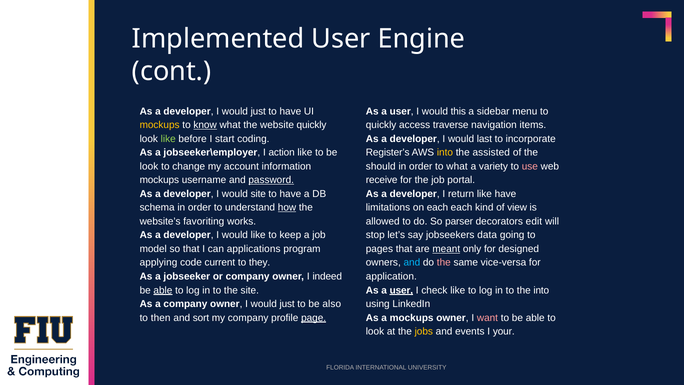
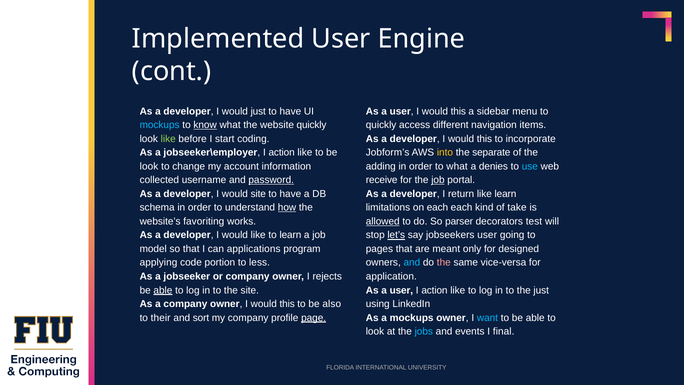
mockups at (160, 125) colour: yellow -> light blue
traverse: traverse -> different
developer I would last: last -> this
Register’s: Register’s -> Jobform’s
assisted: assisted -> separate
should: should -> adding
variety: variety -> denies
use colour: pink -> light blue
mockups at (159, 180): mockups -> collected
job at (438, 180) underline: none -> present
like have: have -> learn
view: view -> take
allowed underline: none -> present
edit: edit -> test
to keep: keep -> learn
let’s underline: none -> present
jobseekers data: data -> user
meant underline: present -> none
current: current -> portion
they: they -> less
indeed: indeed -> rejects
user at (401, 290) underline: present -> none
check at (434, 290): check -> action
the into: into -> just
owner I would just: just -> this
want colour: pink -> light blue
then: then -> their
jobs colour: yellow -> light blue
your: your -> final
